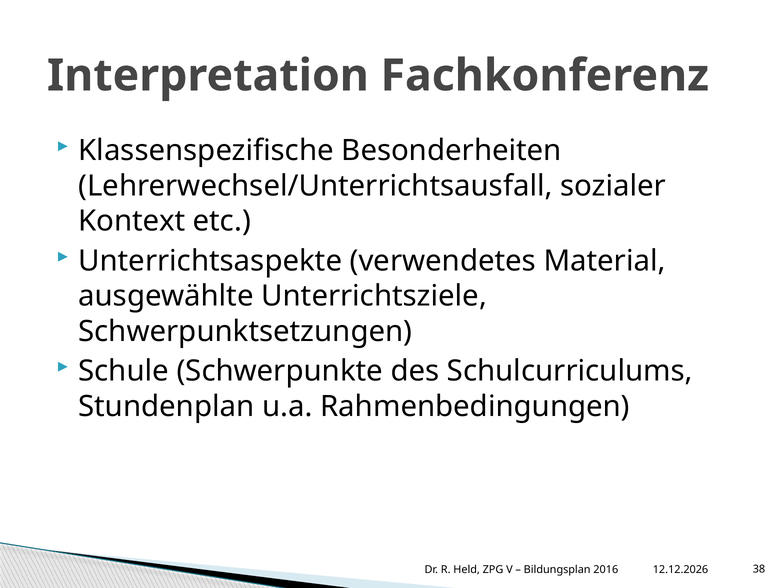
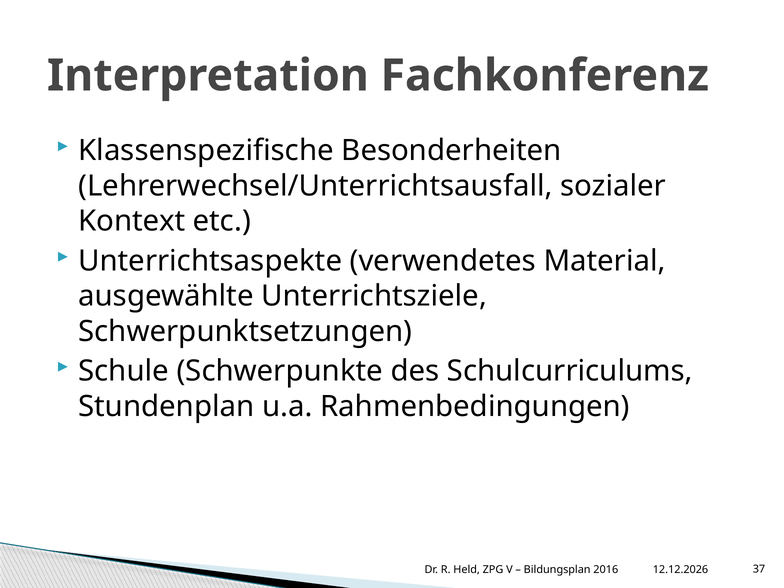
38: 38 -> 37
